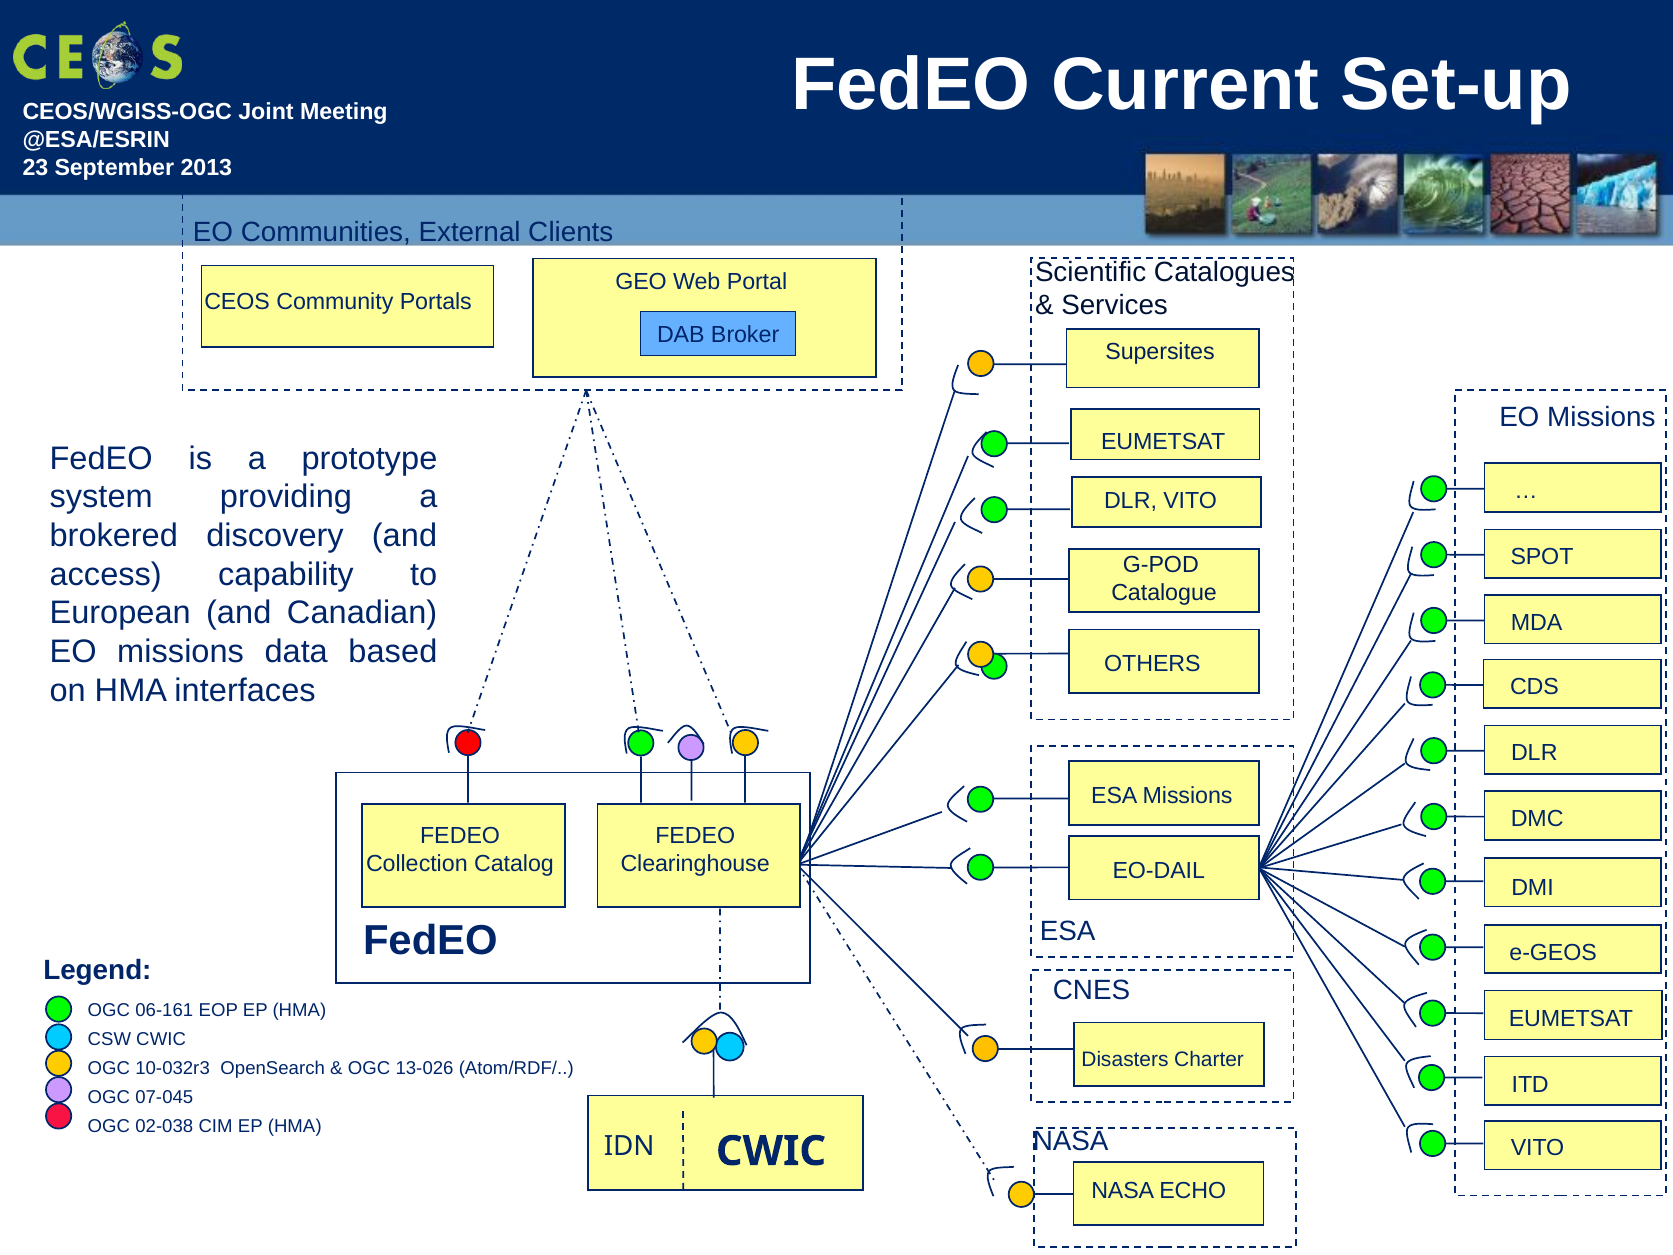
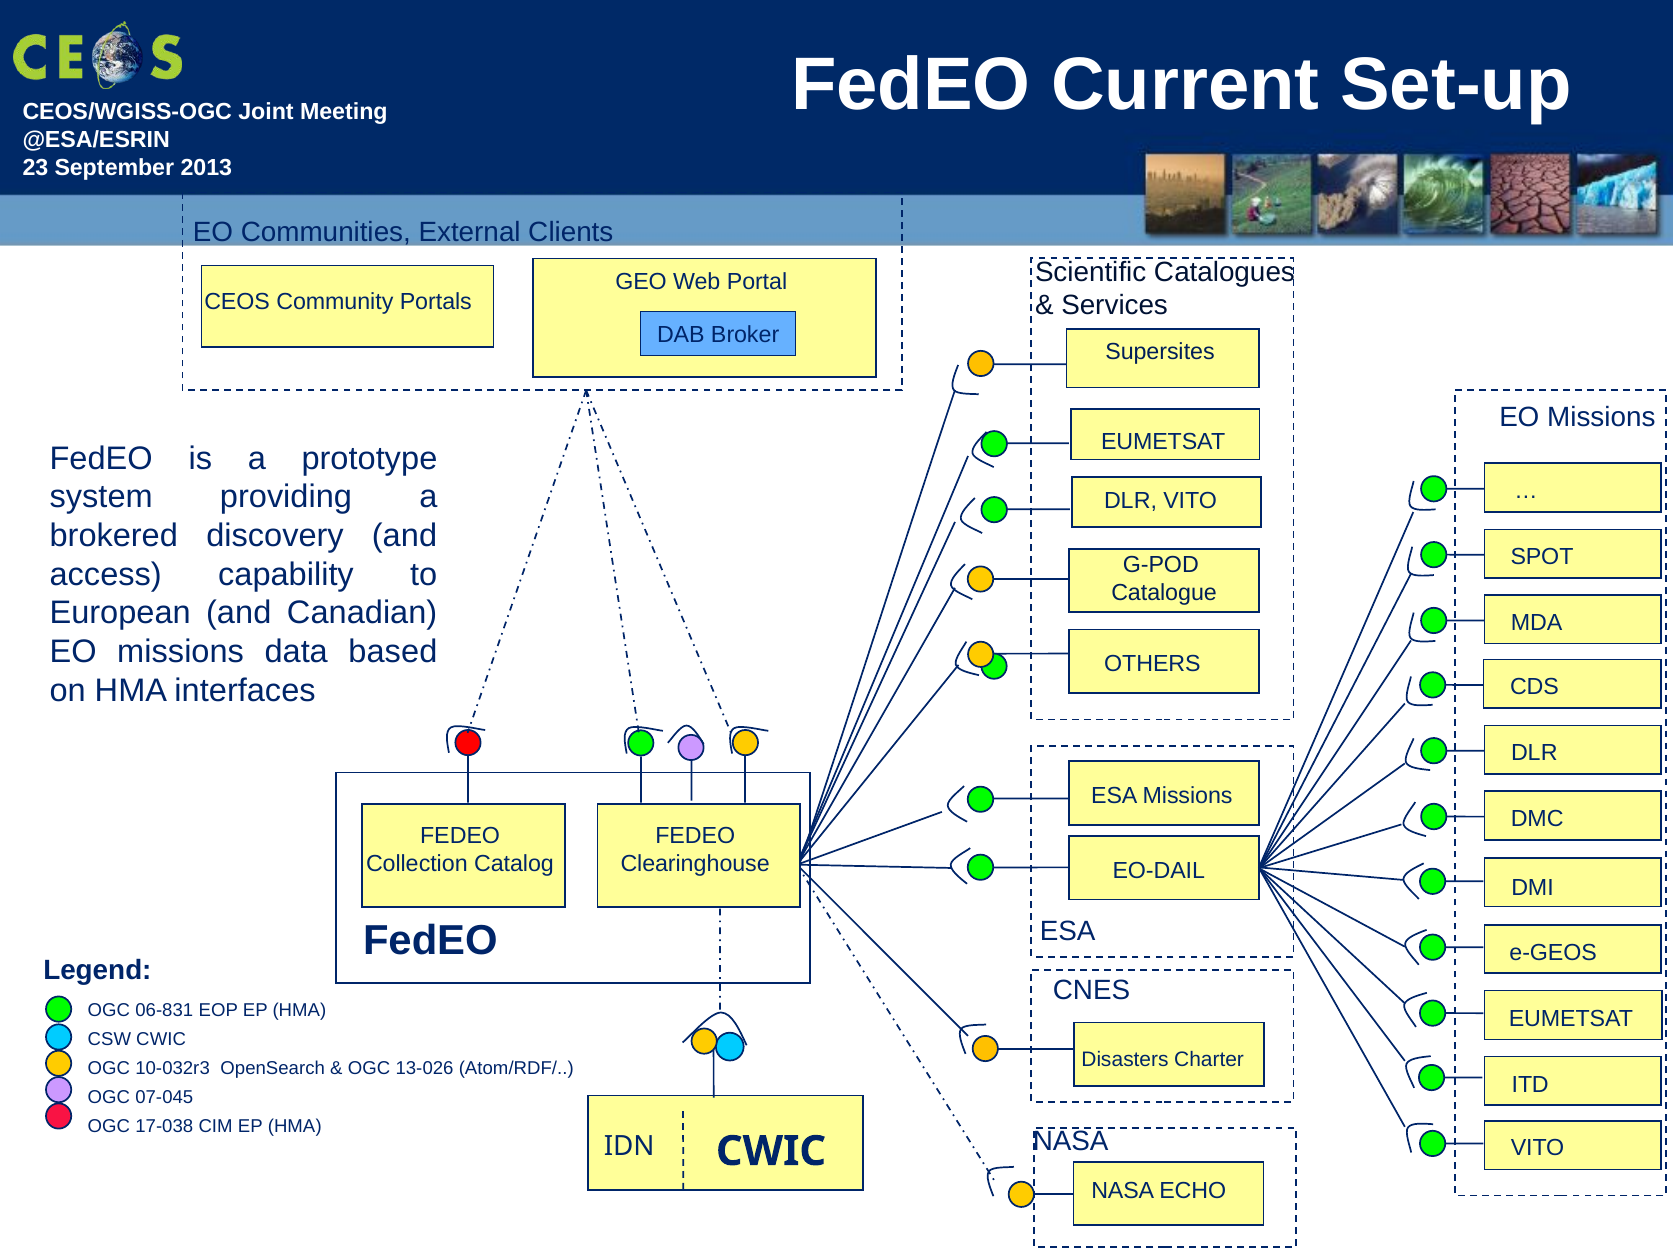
06-161: 06-161 -> 06-831
02-038: 02-038 -> 17-038
